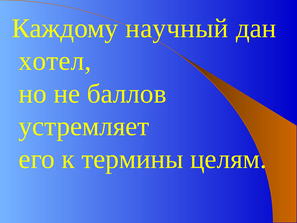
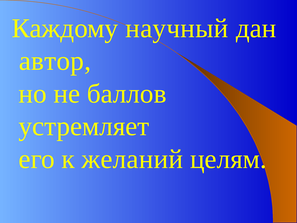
хотел: хотел -> автор
термины: термины -> желаний
